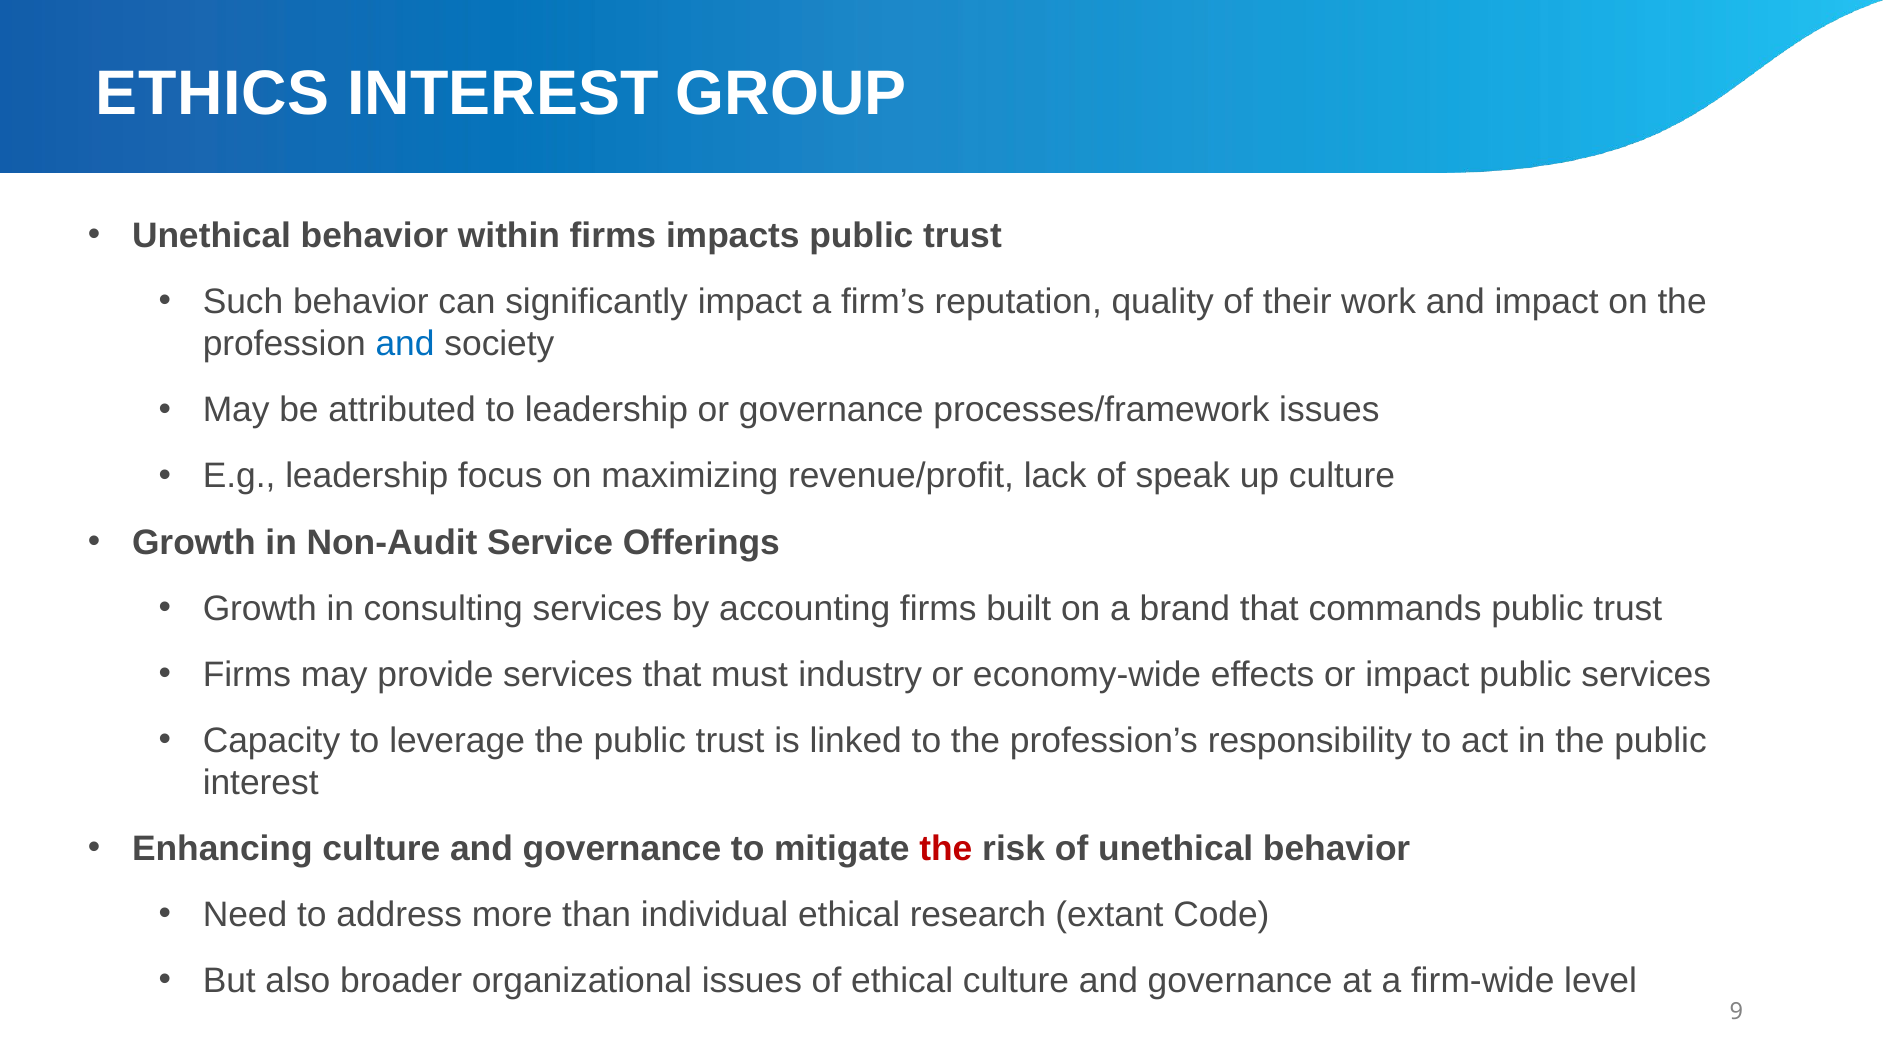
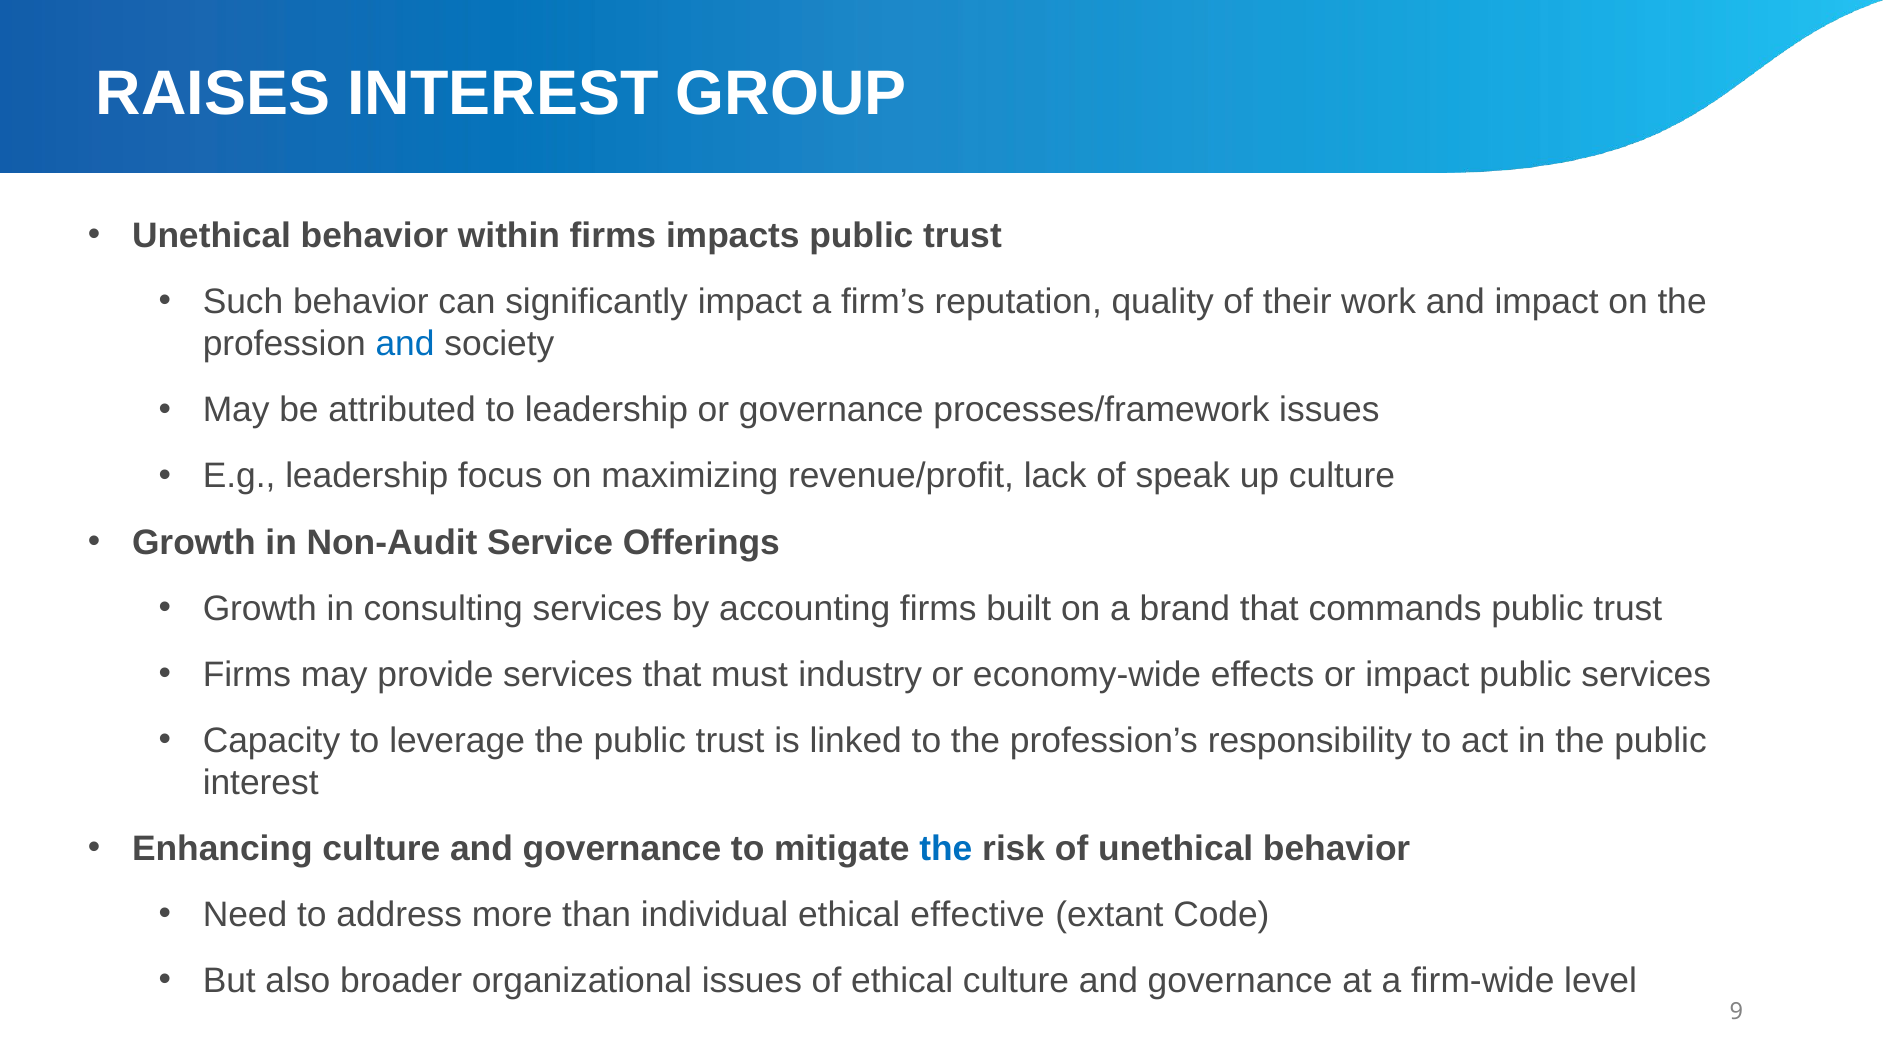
ETHICS: ETHICS -> RAISES
the at (946, 849) colour: red -> blue
research: research -> effective
